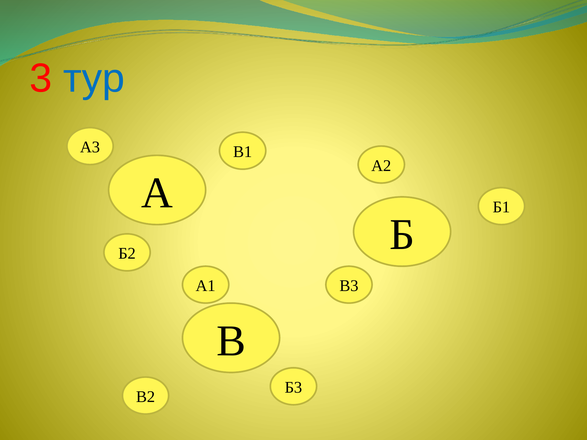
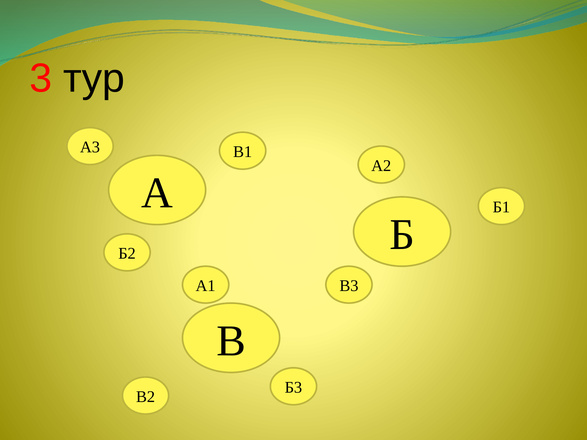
тур colour: blue -> black
